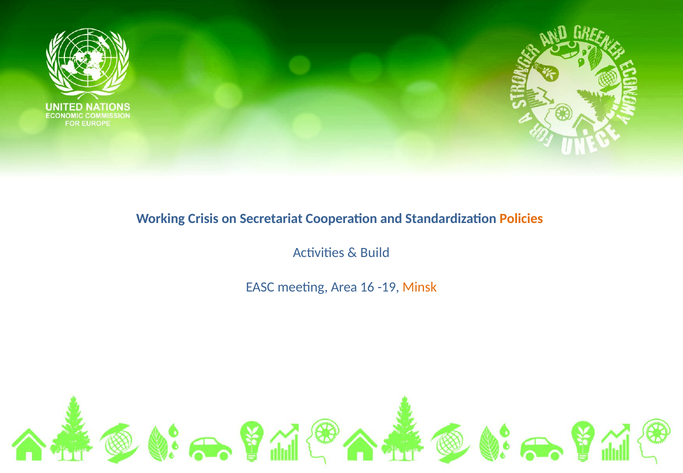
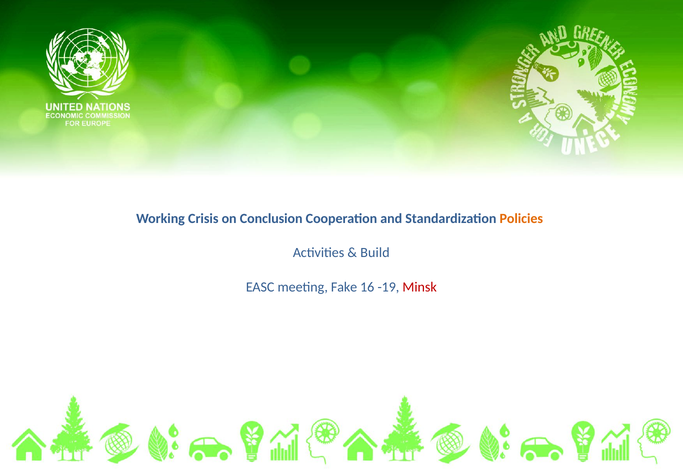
Secretariat: Secretariat -> Conclusion
Area: Area -> Fake
Minsk colour: orange -> red
